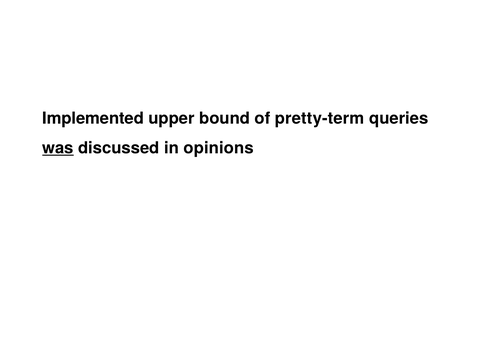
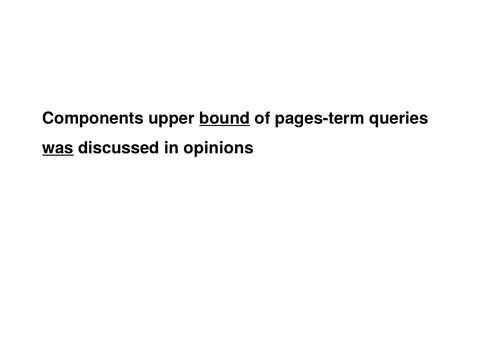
Implemented: Implemented -> Components
bound underline: none -> present
pretty-term: pretty-term -> pages-term
